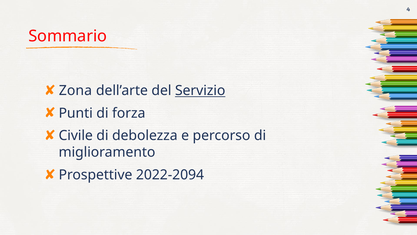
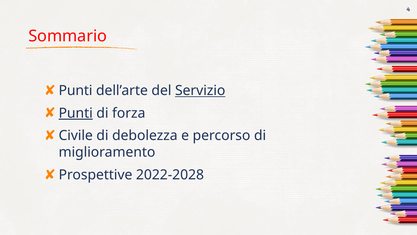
Zona at (75, 90): Zona -> Punti
Punti at (76, 113) underline: none -> present
2022-2094: 2022-2094 -> 2022-2028
